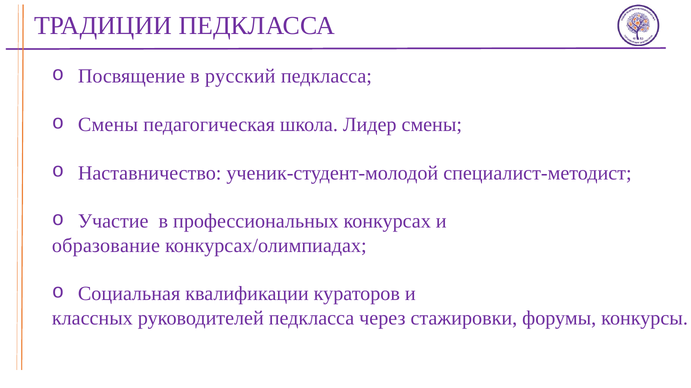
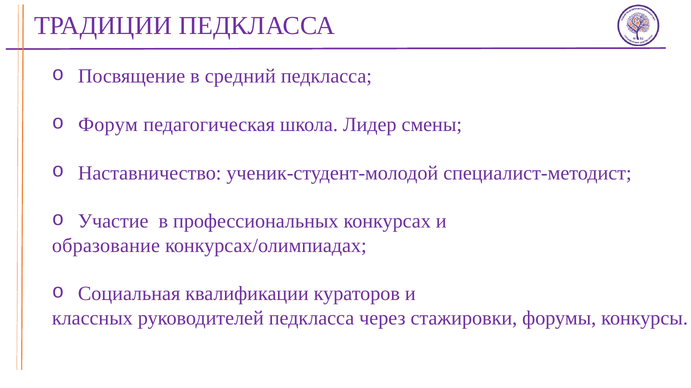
русский: русский -> средний
Смены at (108, 125): Смены -> Форум
